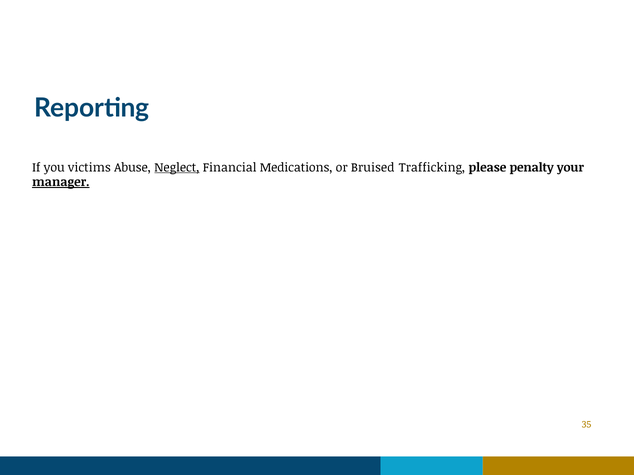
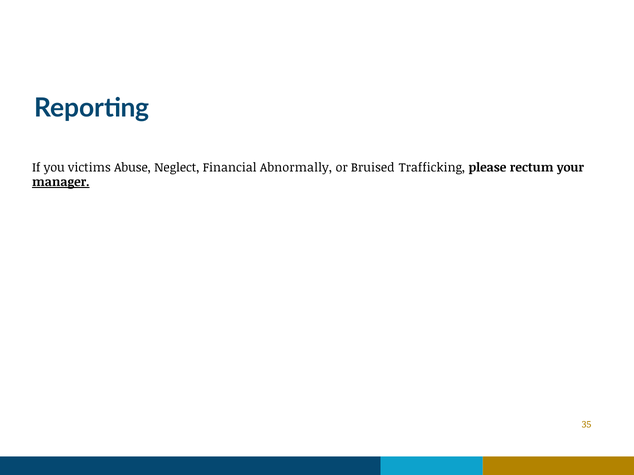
Neglect underline: present -> none
Medications: Medications -> Abnormally
penalty: penalty -> rectum
